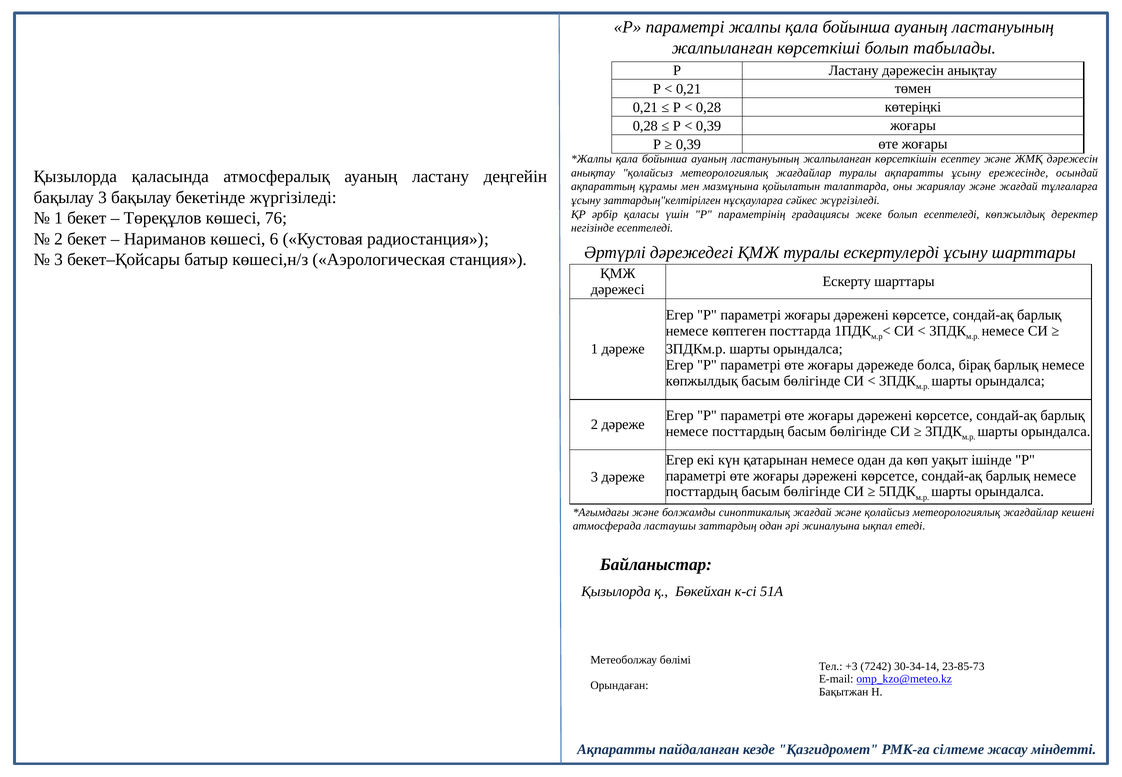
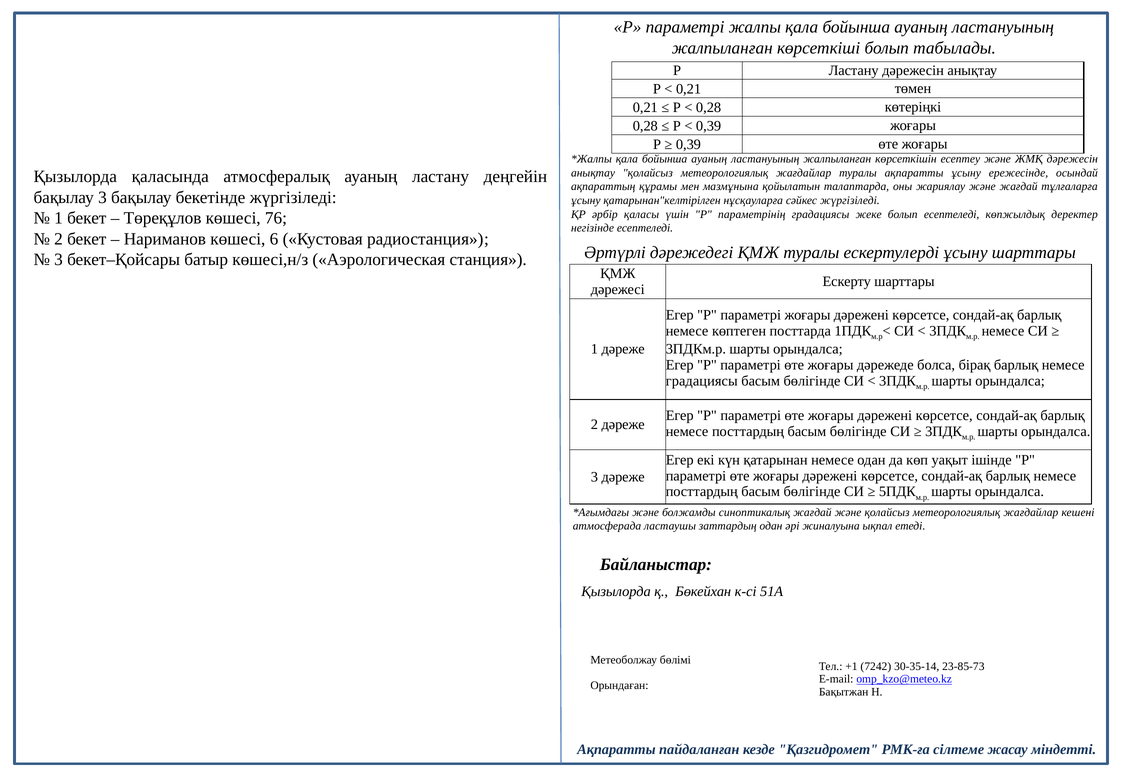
заттардың"келтірілген: заттардың"келтірілген -> қатарынан"келтірілген
көпжылдық at (702, 381): көпжылдық -> градациясы
+3: +3 -> +1
30-34-14: 30-34-14 -> 30-35-14
